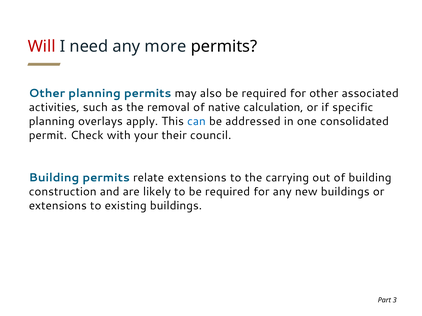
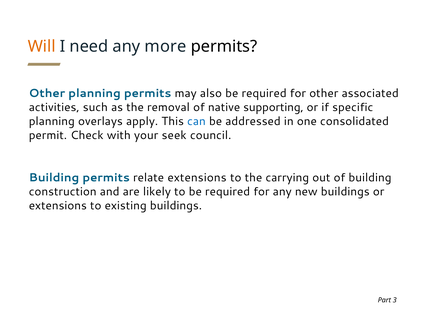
Will colour: red -> orange
calculation: calculation -> supporting
their: their -> seek
